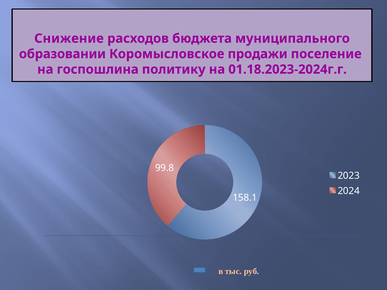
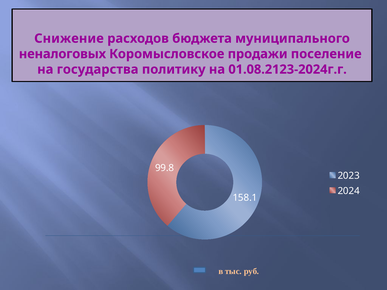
образовании: образовании -> неналоговых
госпошлина: госпошлина -> государства
01.18.2023-2024г.г: 01.18.2023-2024г.г -> 01.08.2123-2024г.г
